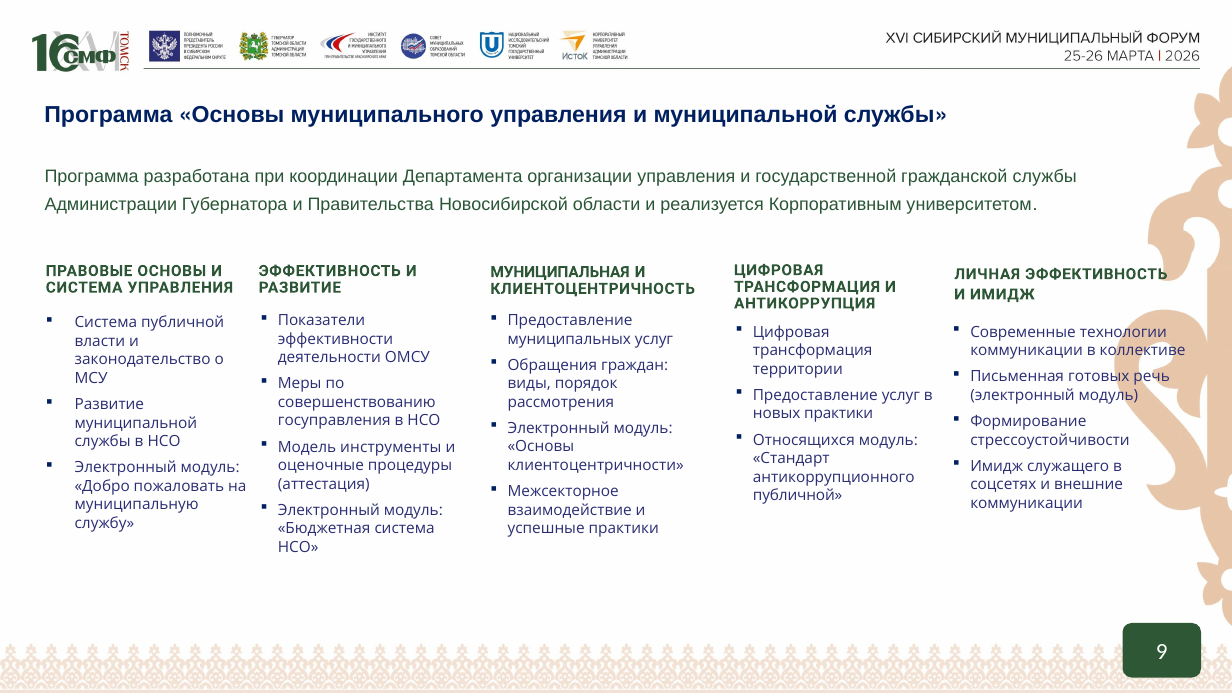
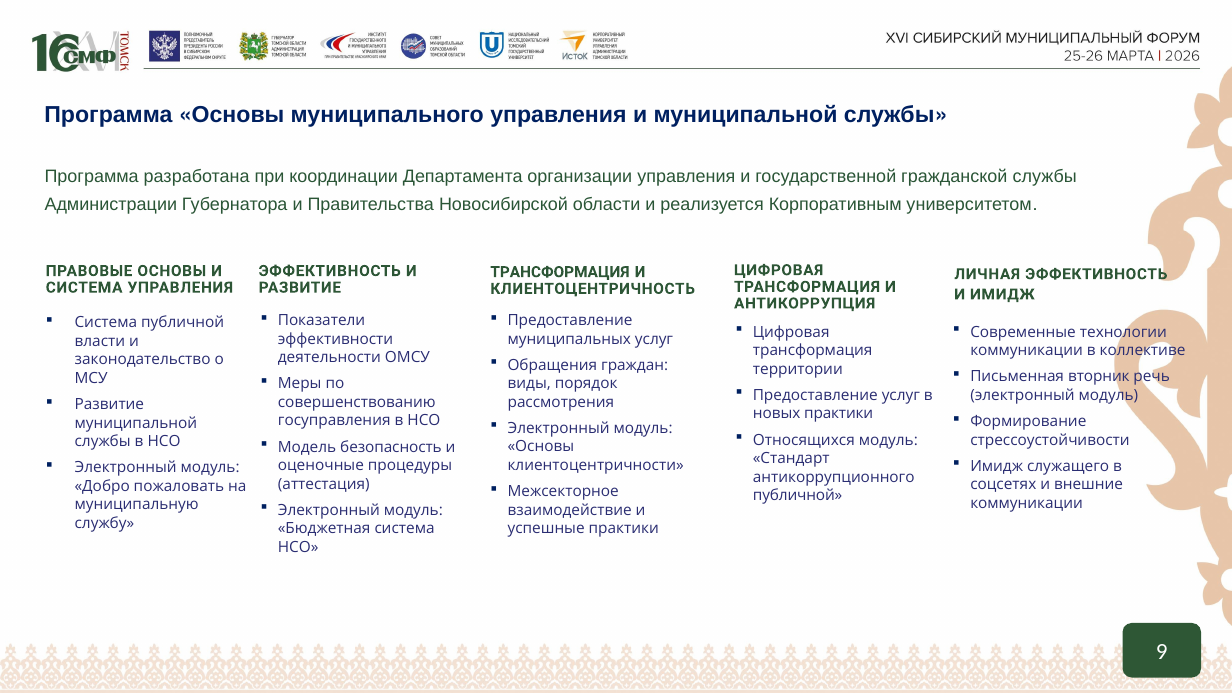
МУНИЦИПАЛЬНАЯ at (560, 272): МУНИЦИПАЛЬНАЯ -> ТРАНСФОРМАЦИЯ
готовых: готовых -> вторник
инструменты: инструменты -> безопасность
